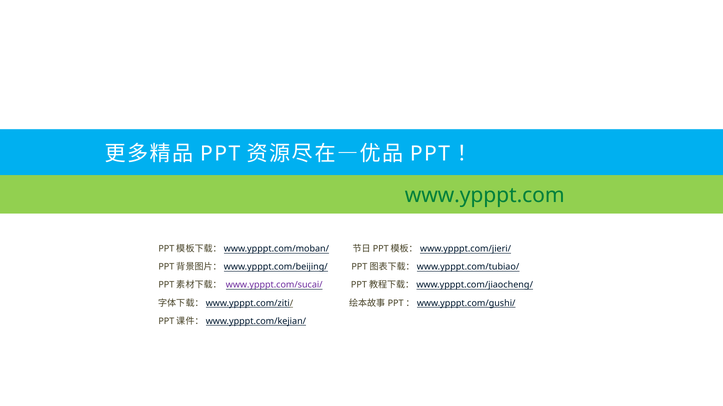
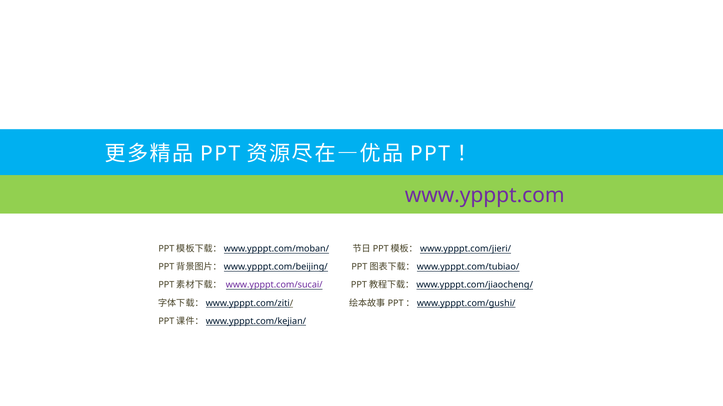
www.ypppt.com colour: green -> purple
